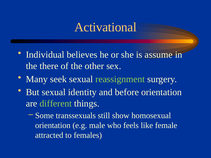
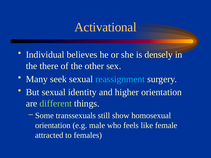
assume: assume -> densely
reassignment colour: light green -> light blue
before: before -> higher
